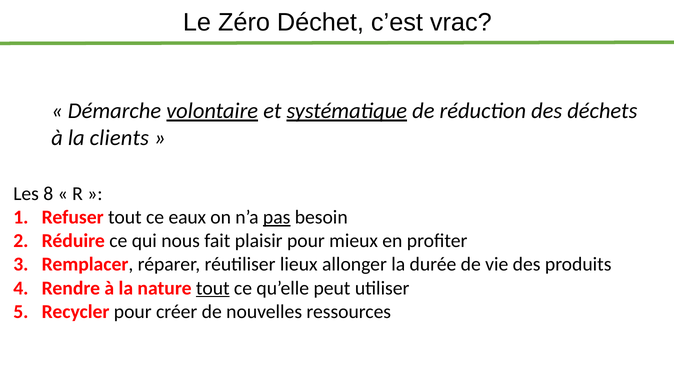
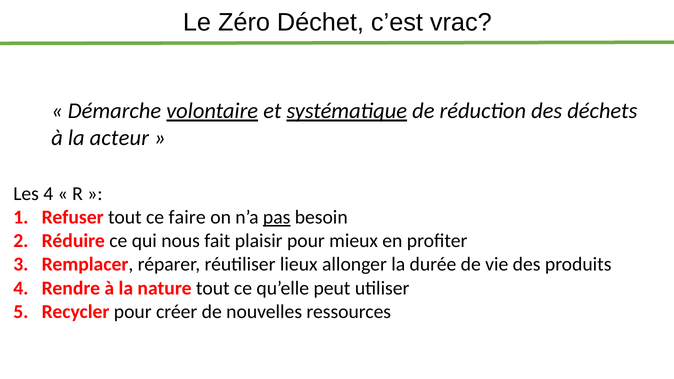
clients: clients -> acteur
Les 8: 8 -> 4
eaux: eaux -> faire
tout at (213, 288) underline: present -> none
